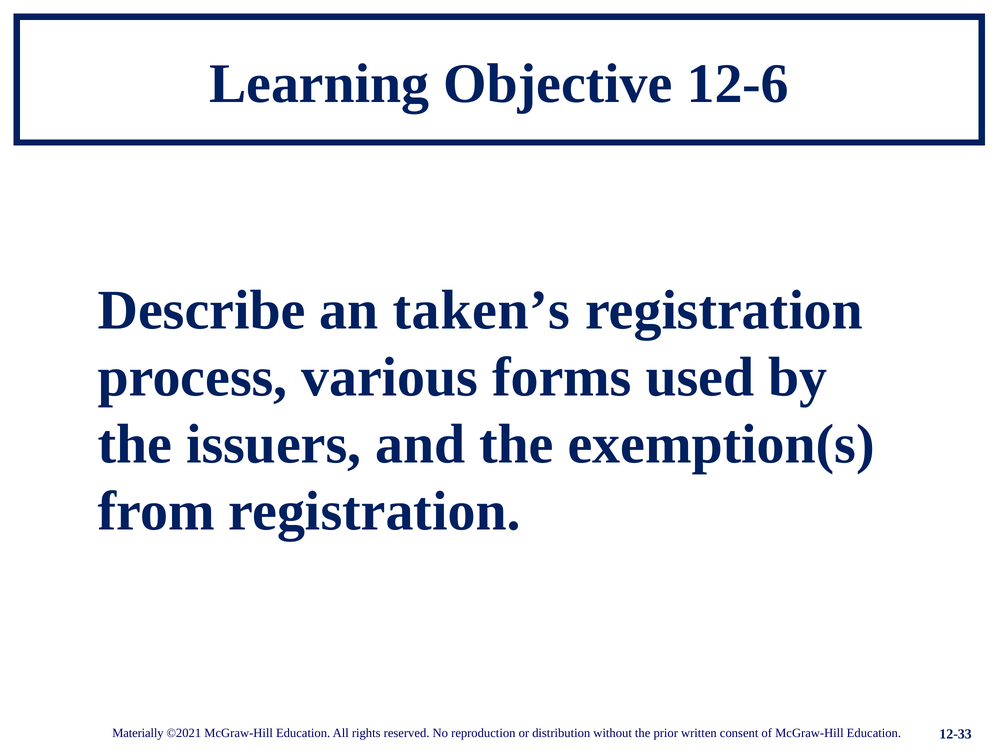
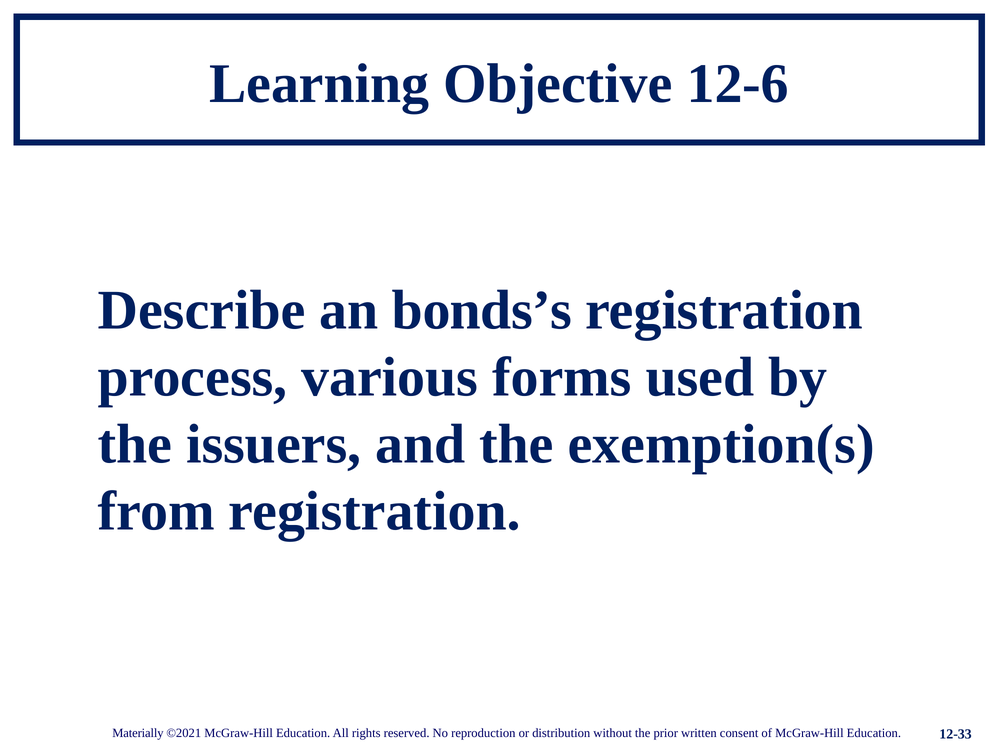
taken’s: taken’s -> bonds’s
